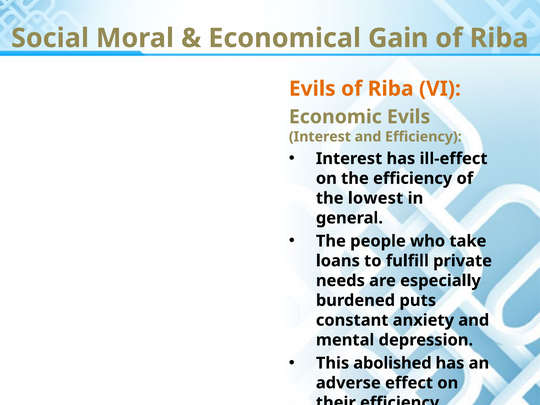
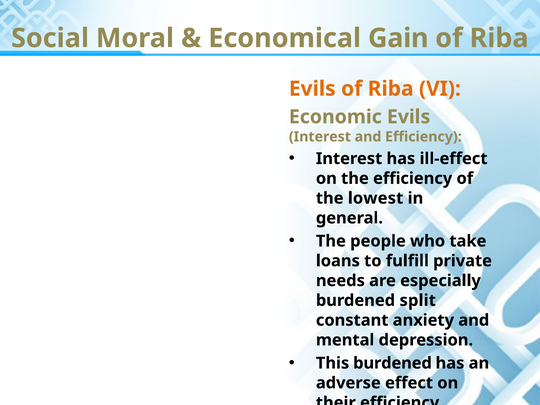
puts: puts -> split
This abolished: abolished -> burdened
